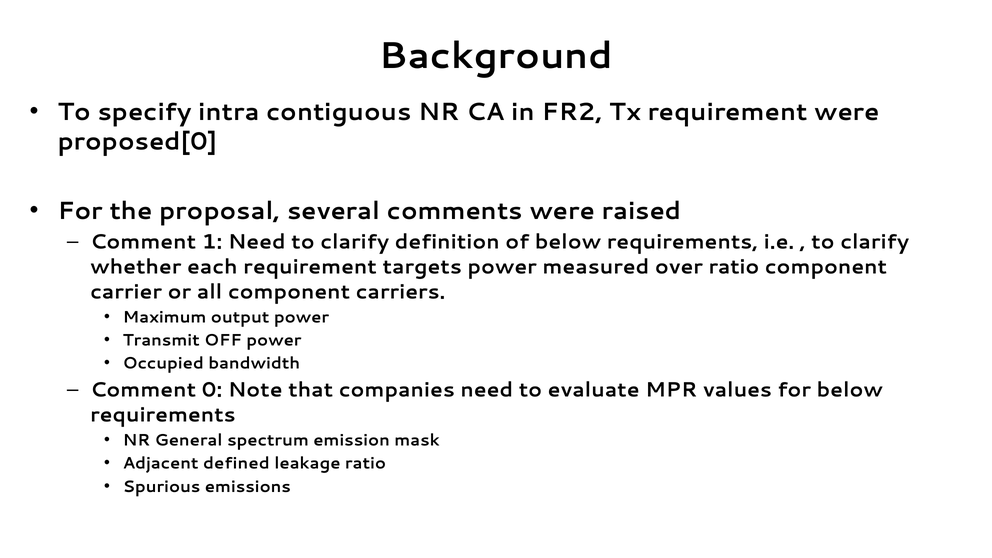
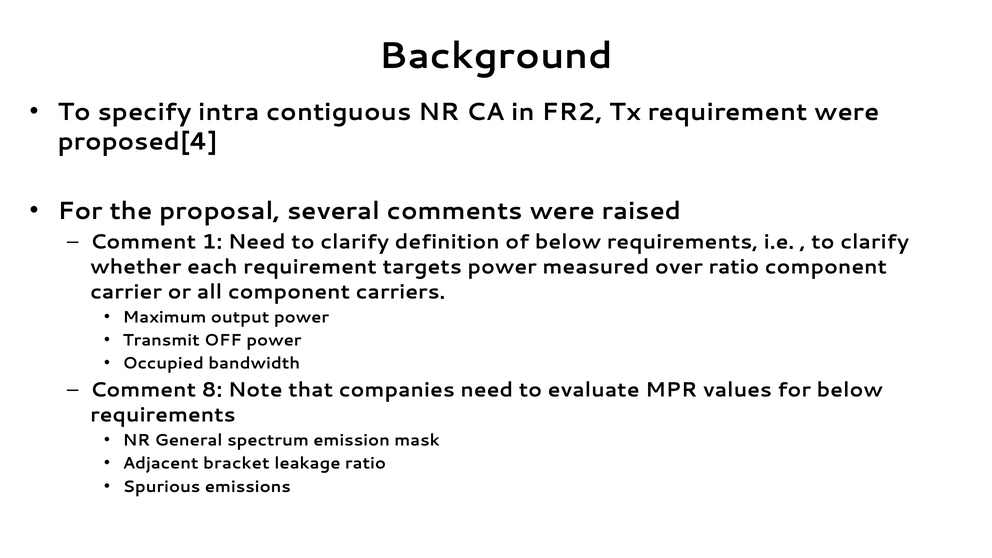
proposed[0: proposed[0 -> proposed[4
0: 0 -> 8
defined: defined -> bracket
